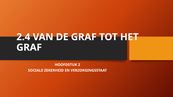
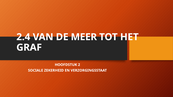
DE GRAF: GRAF -> MEER
